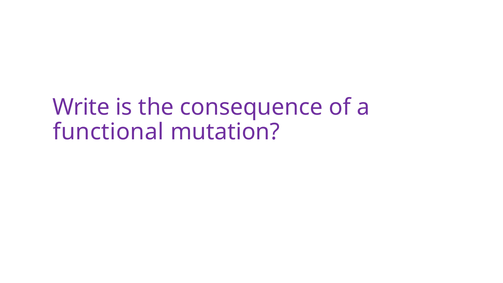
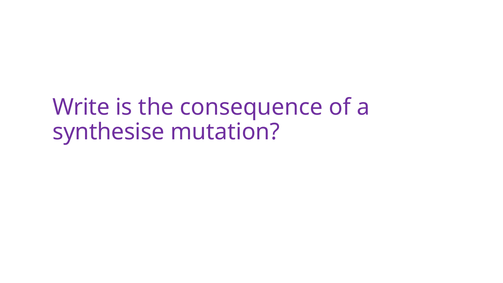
functional: functional -> synthesise
